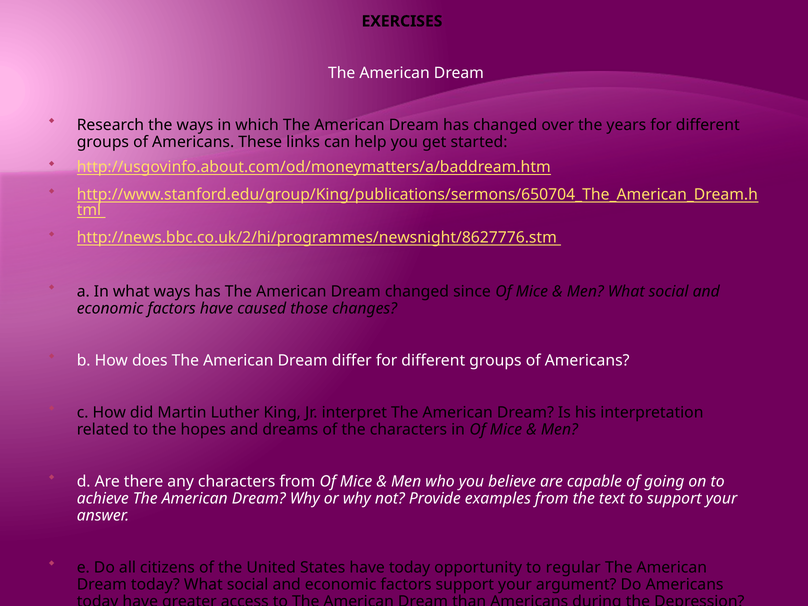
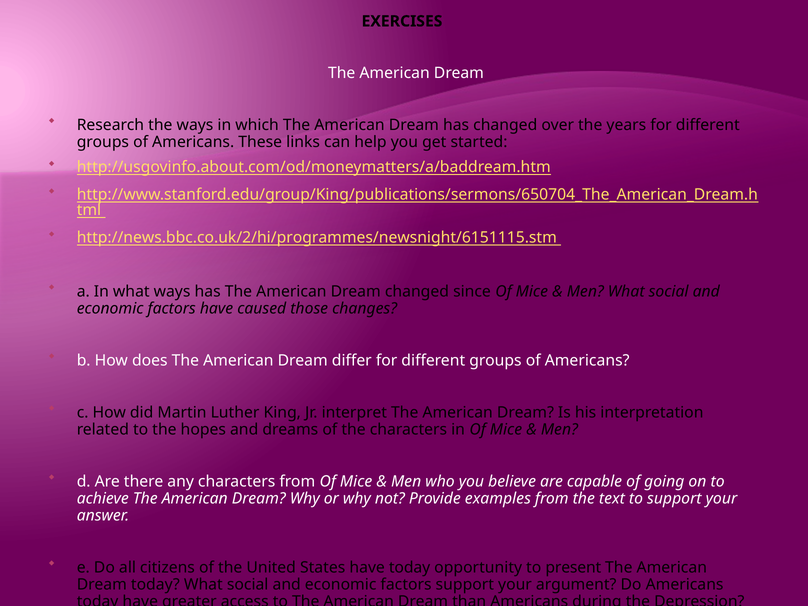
http://news.bbc.co.uk/2/hi/programmes/newsnight/8627776.stm: http://news.bbc.co.uk/2/hi/programmes/newsnight/8627776.stm -> http://news.bbc.co.uk/2/hi/programmes/newsnight/6151115.stm
regular: regular -> present
